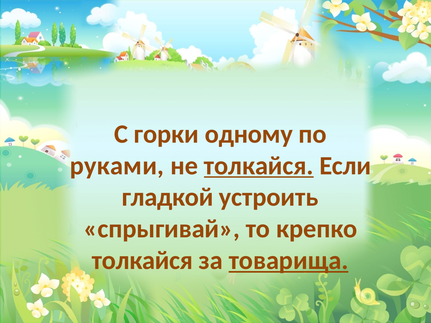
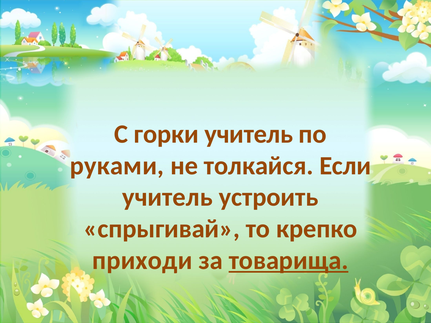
горки одному: одному -> учитель
толкайся at (259, 166) underline: present -> none
гладкой at (168, 197): гладкой -> учитель
толкайся at (143, 261): толкайся -> приходи
